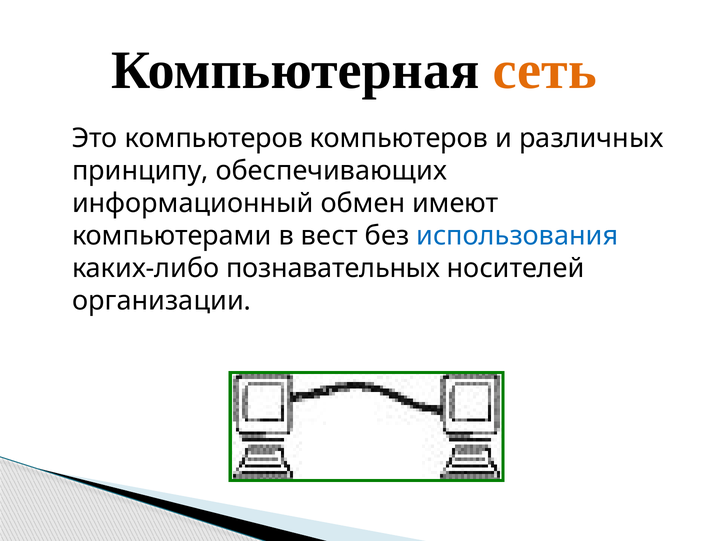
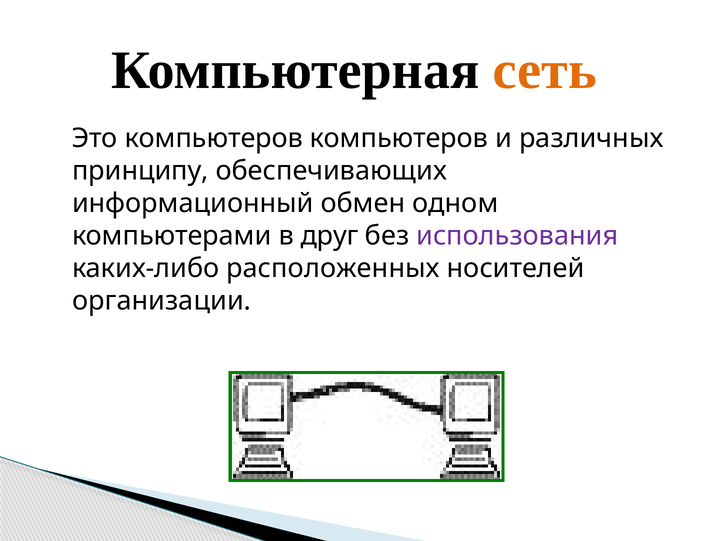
имеют: имеют -> одном
вест: вест -> друг
использования colour: blue -> purple
познавательных: познавательных -> расположенных
